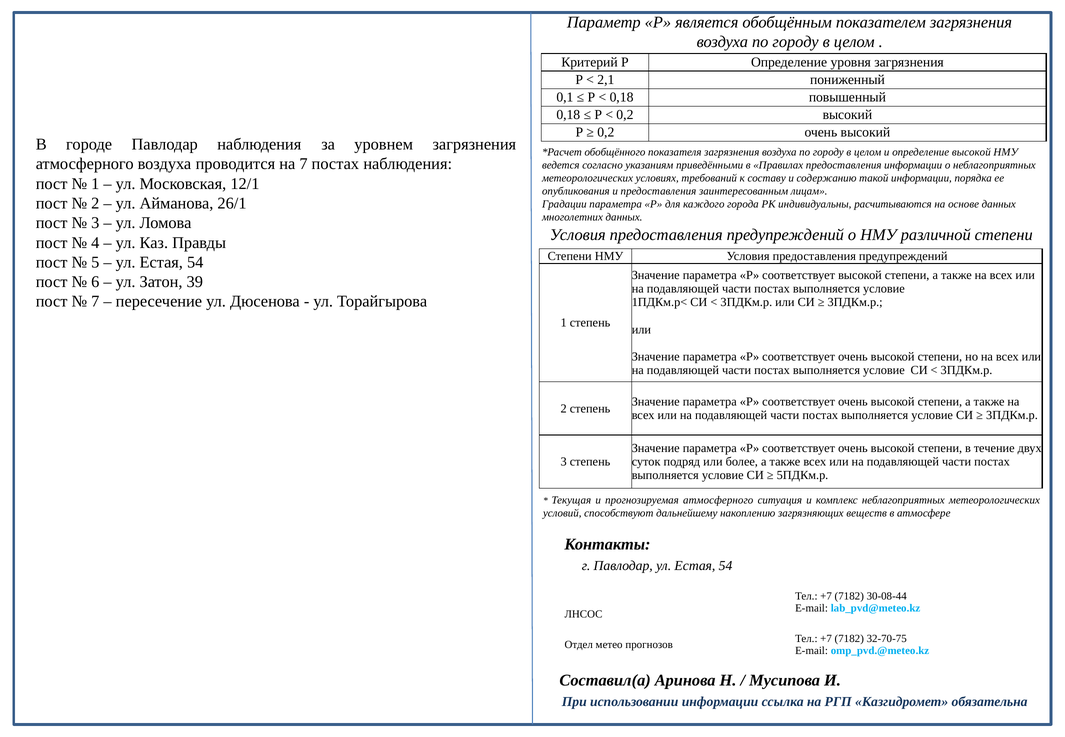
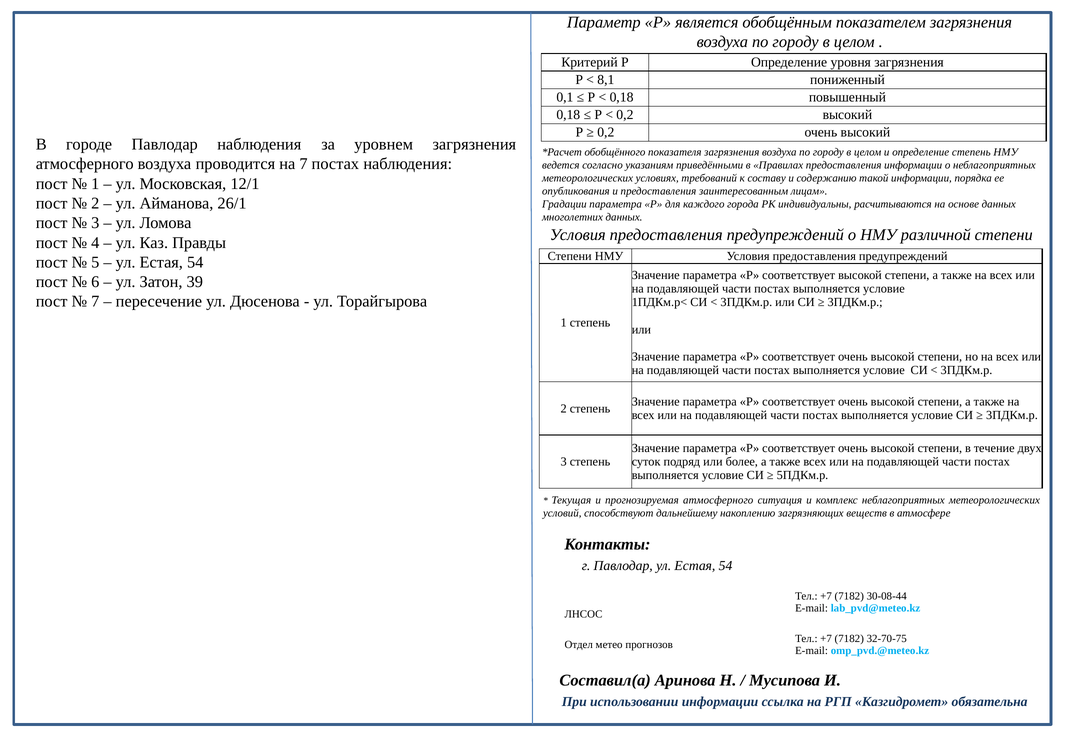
2,1: 2,1 -> 8,1
определение высокой: высокой -> степень
